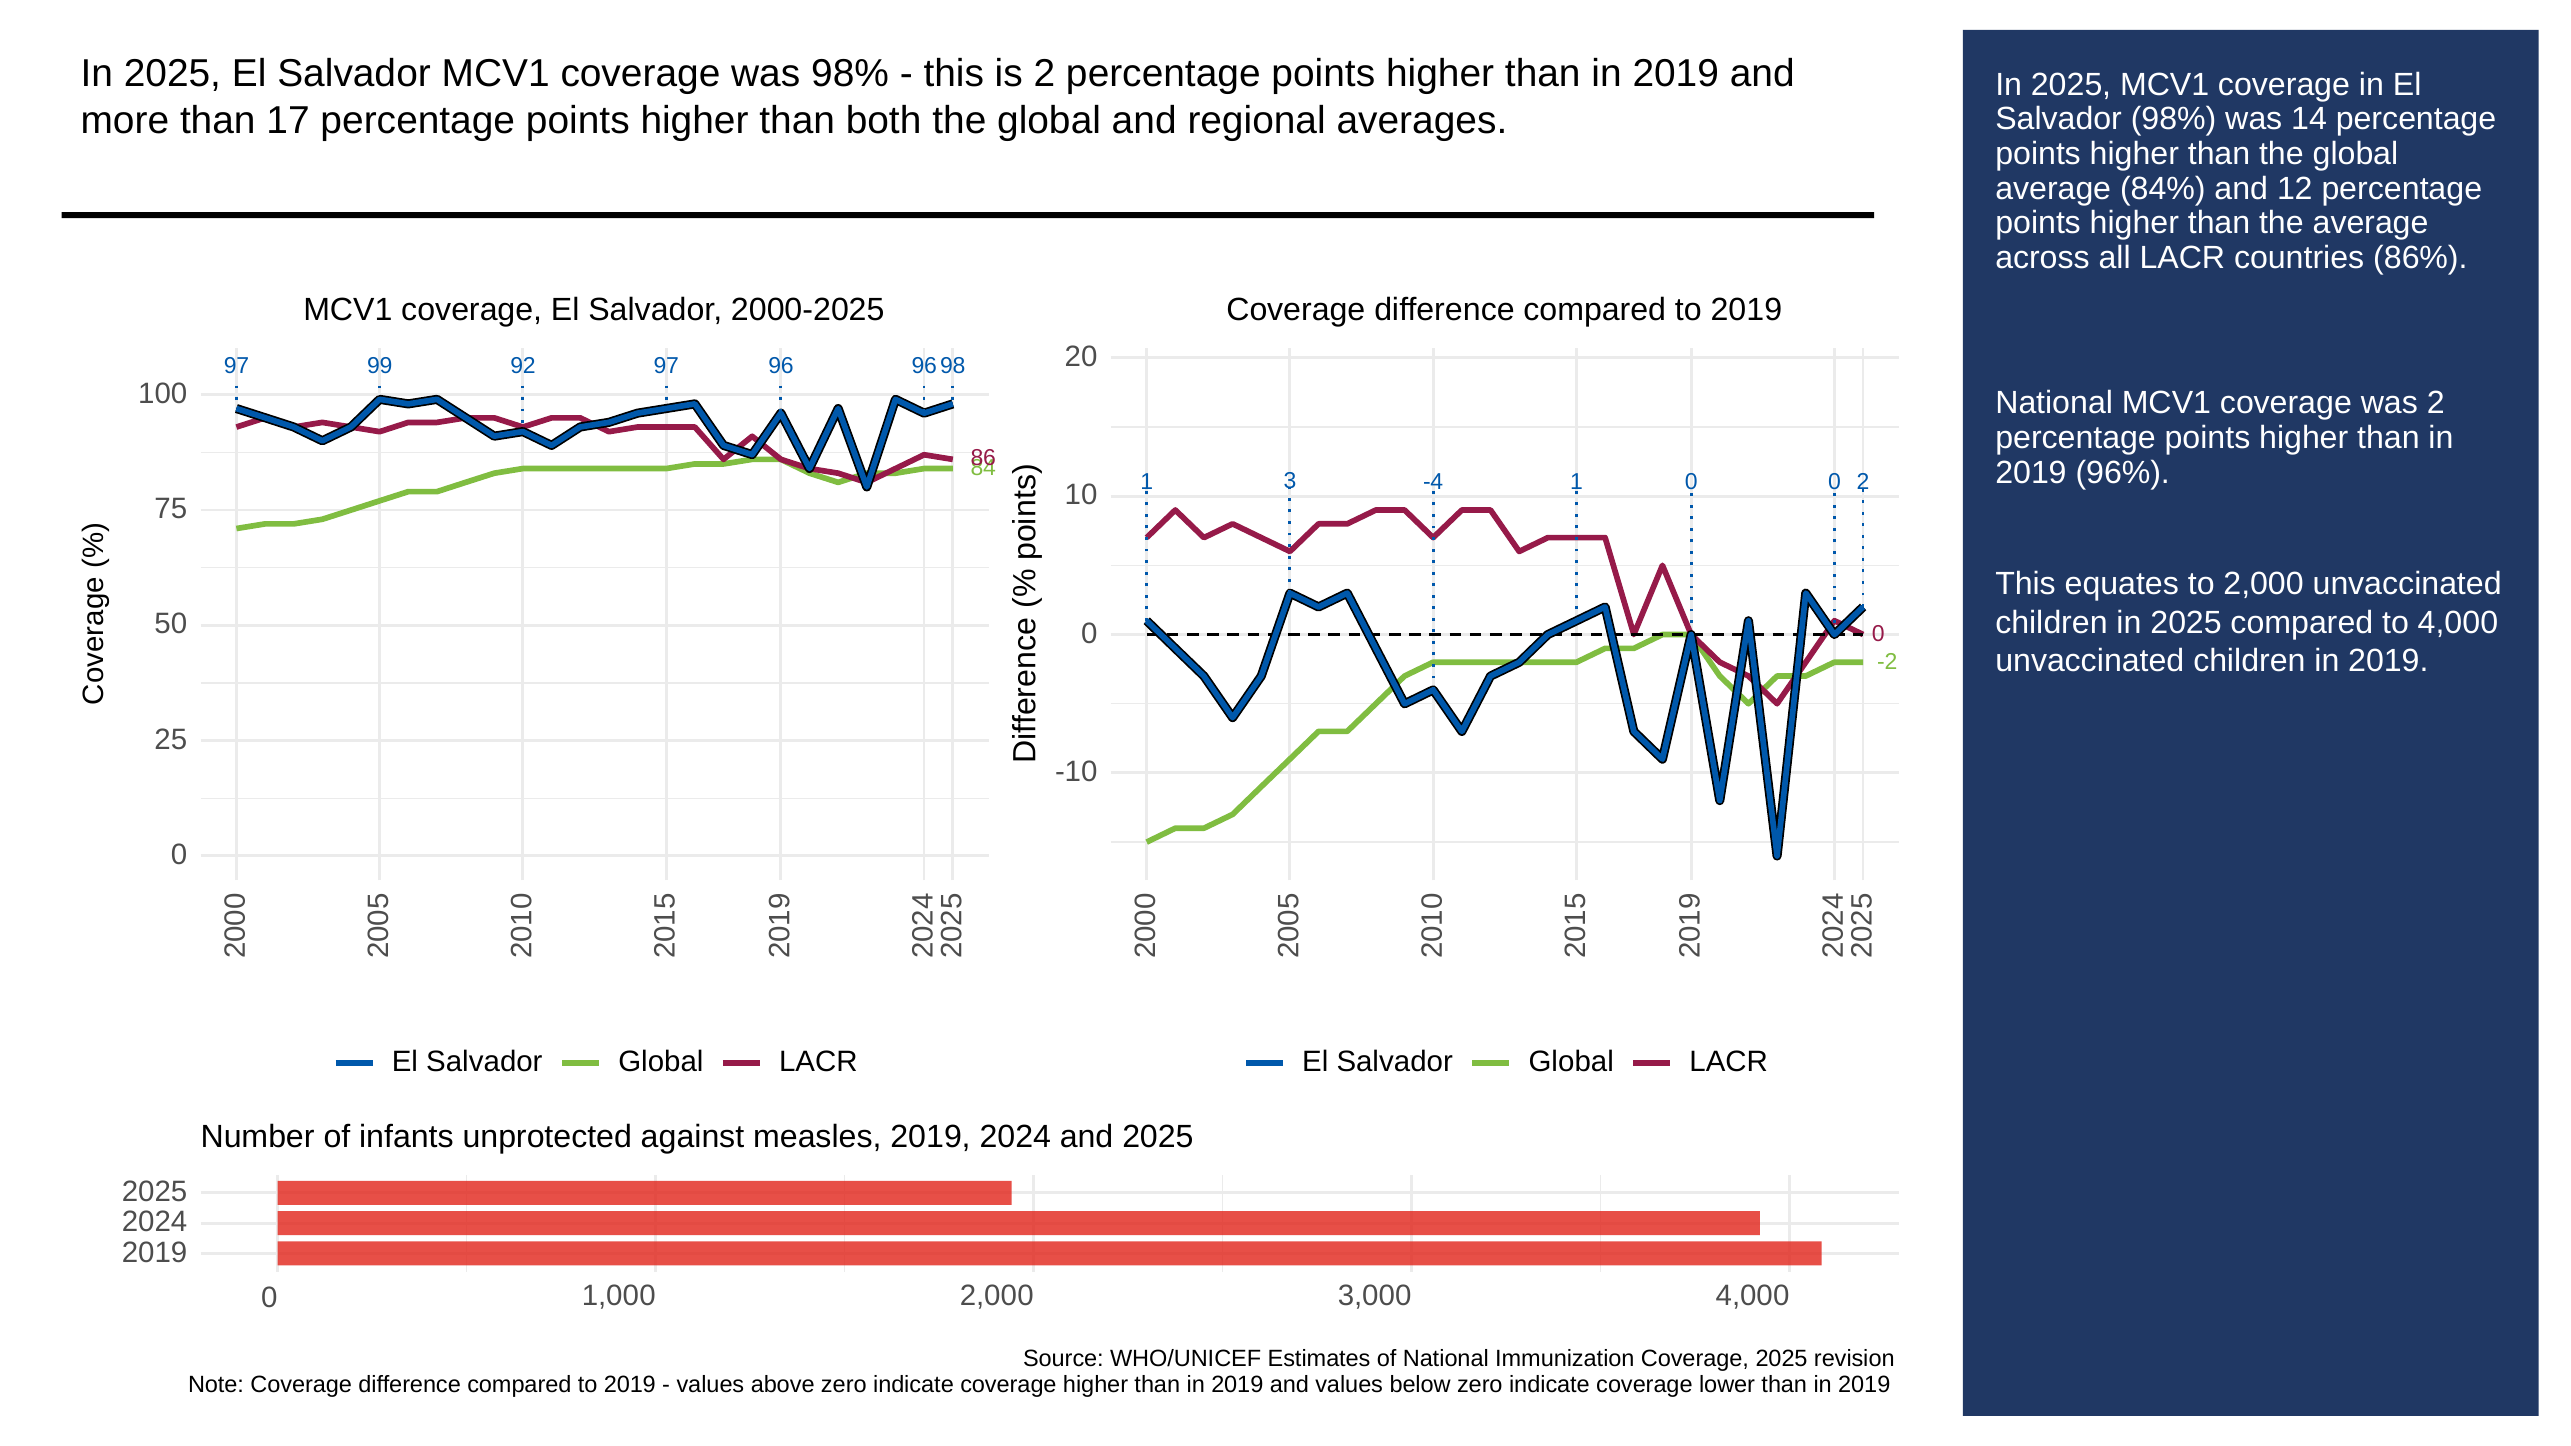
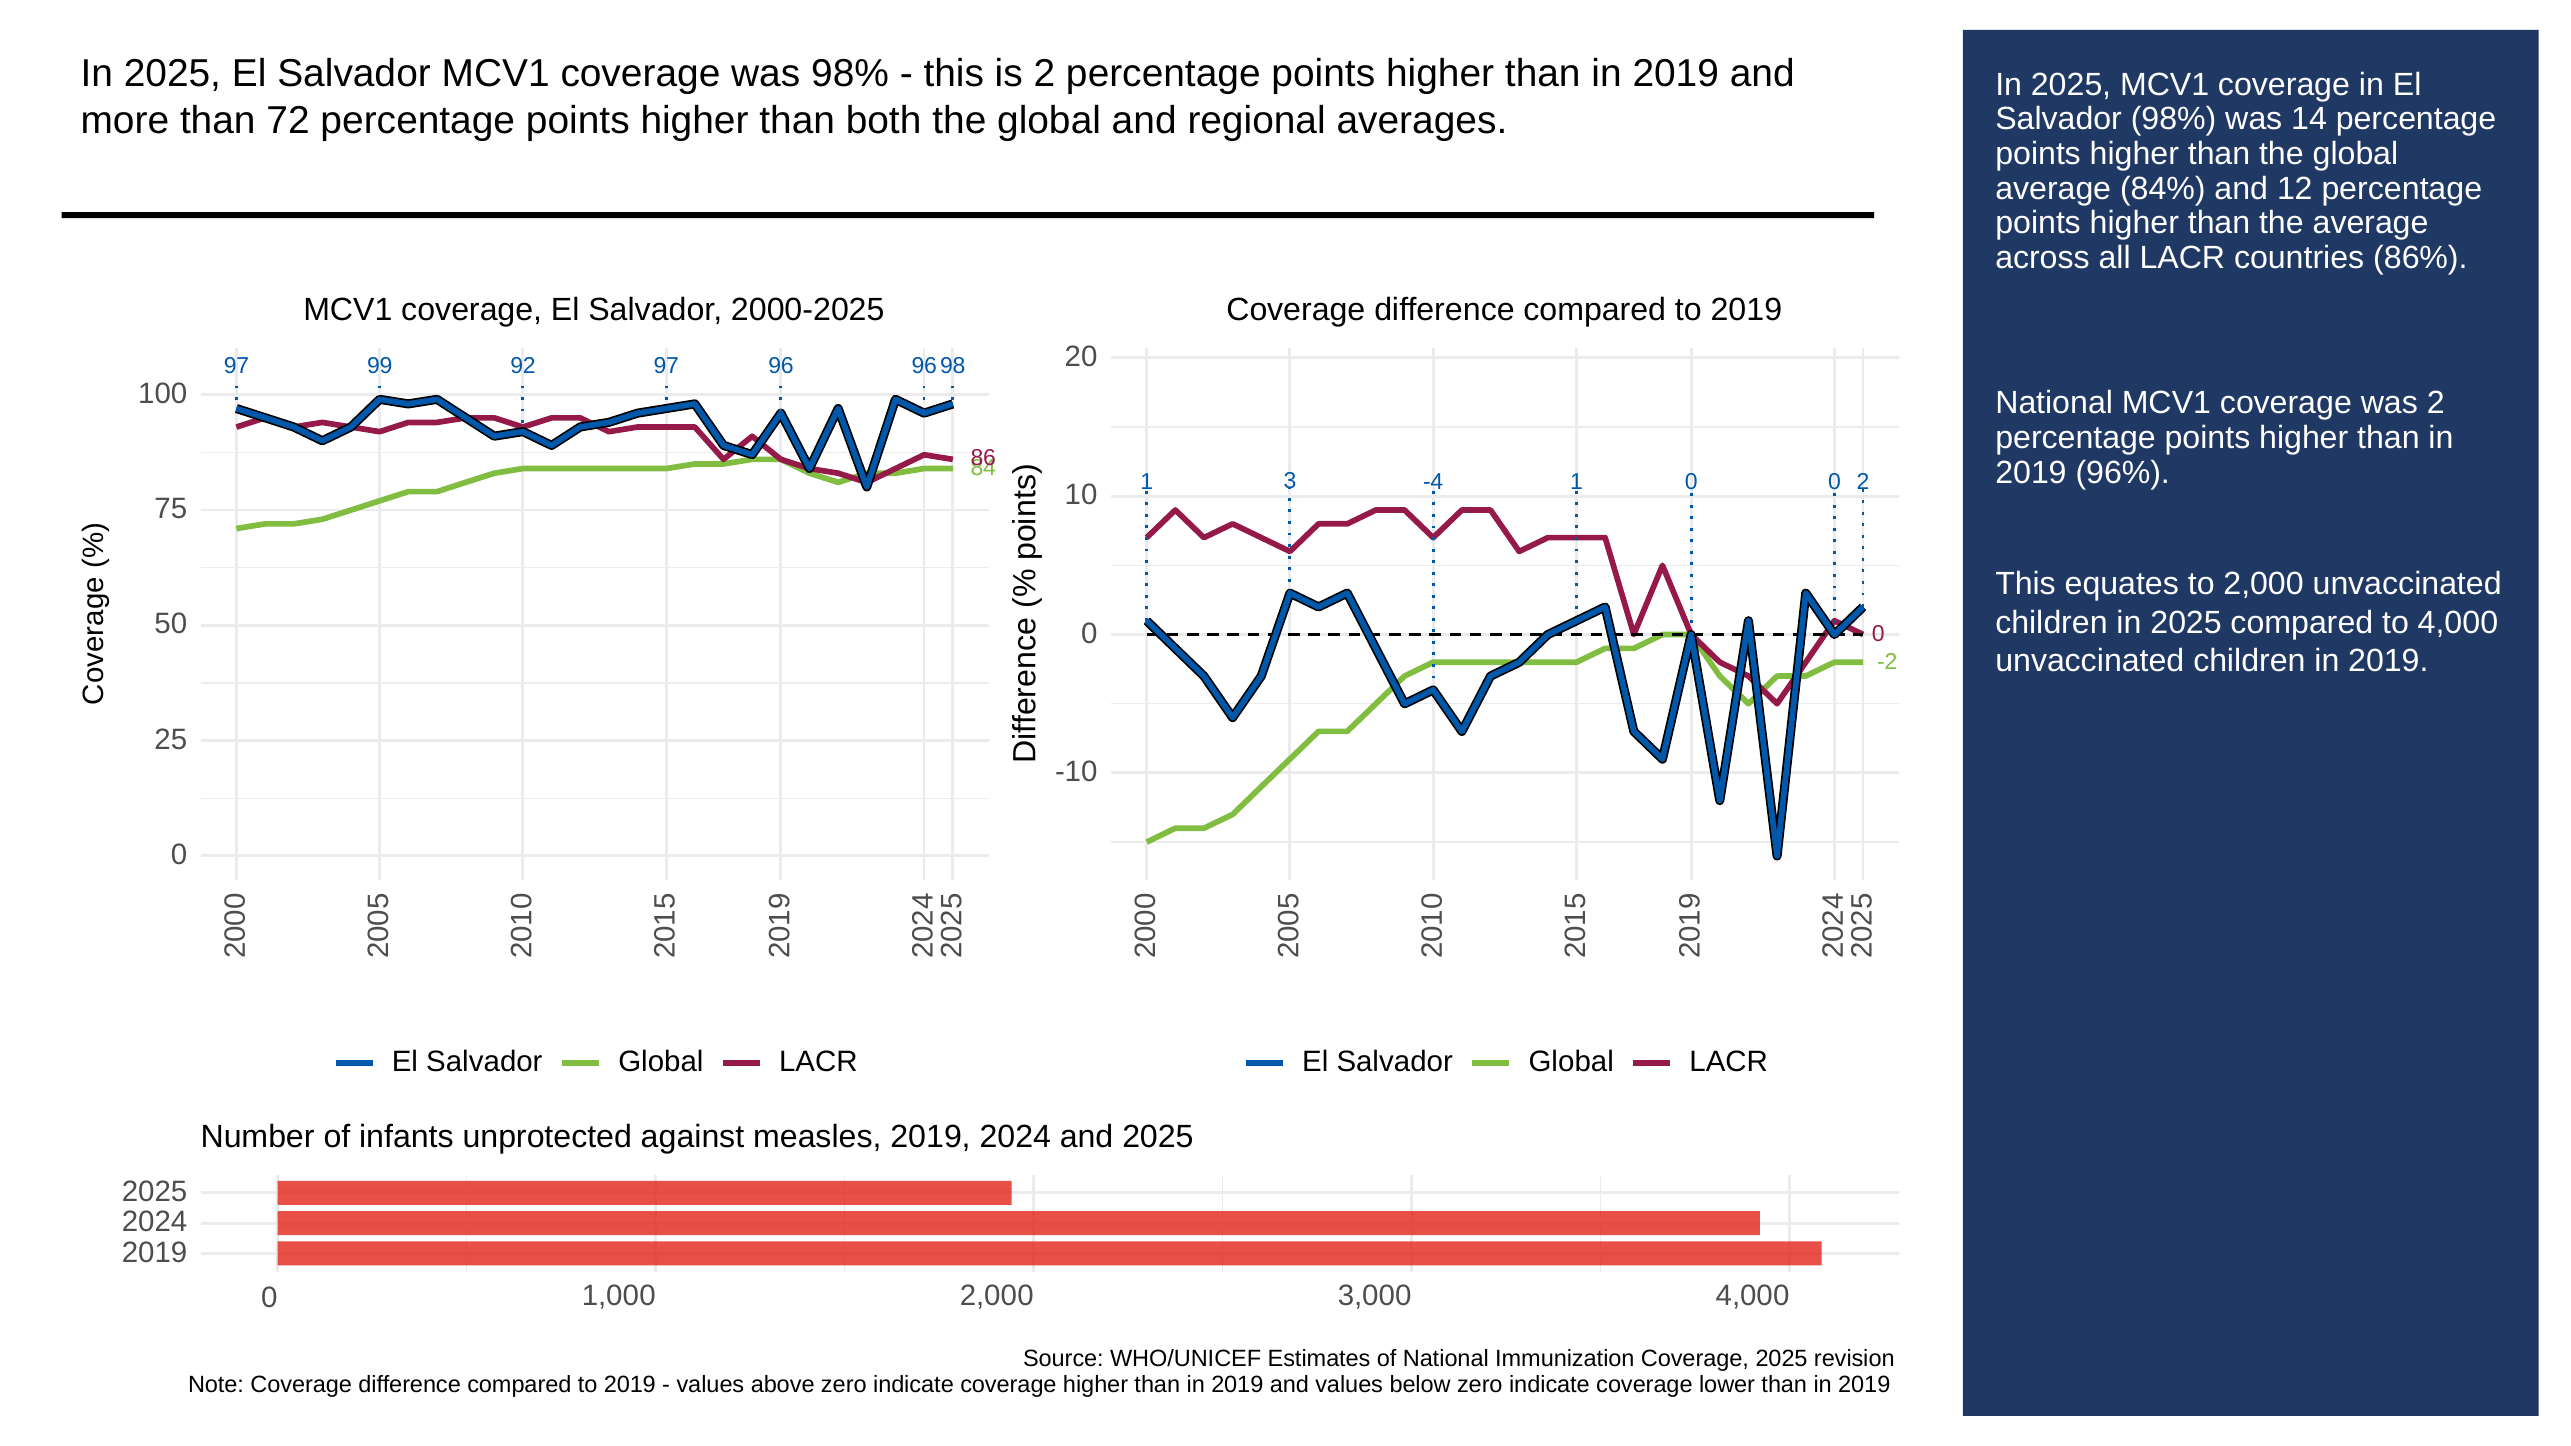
17: 17 -> 72
